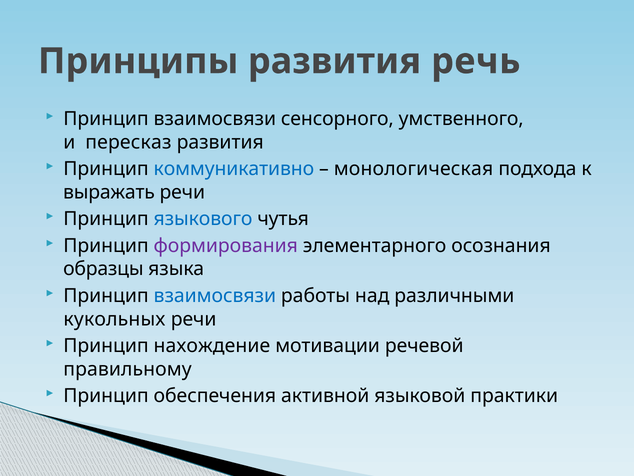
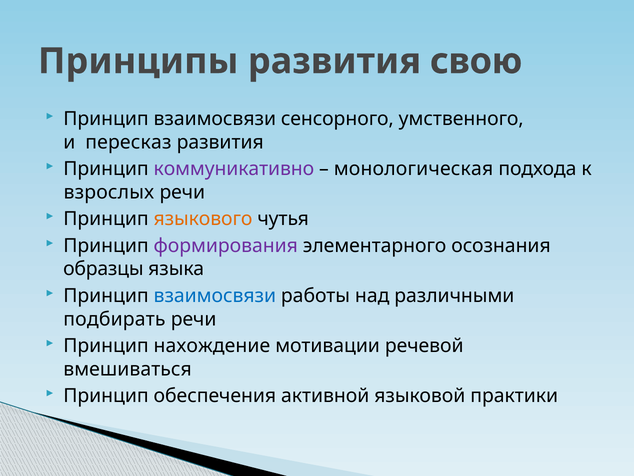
речь: речь -> свою
коммуникативно colour: blue -> purple
выражать: выражать -> взрослых
языкового colour: blue -> orange
кукольных: кукольных -> подбирать
правильному: правильному -> вмешиваться
